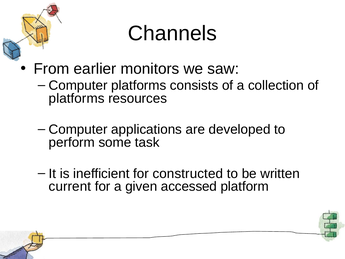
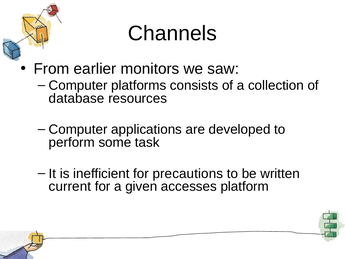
platforms at (77, 98): platforms -> database
constructed: constructed -> precautions
accessed: accessed -> accesses
